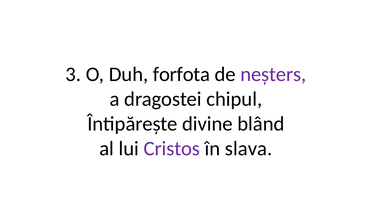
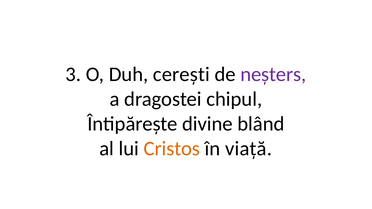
forfota: forfota -> cerești
Cristos colour: purple -> orange
slava: slava -> viață
